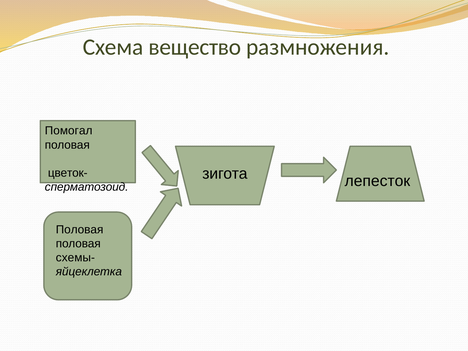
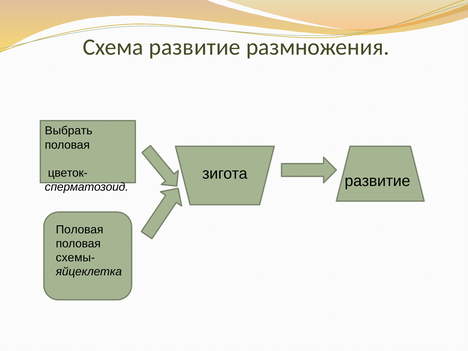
Схема вещество: вещество -> развитие
Помогал: Помогал -> Выбрать
зигота лепесток: лепесток -> развитие
